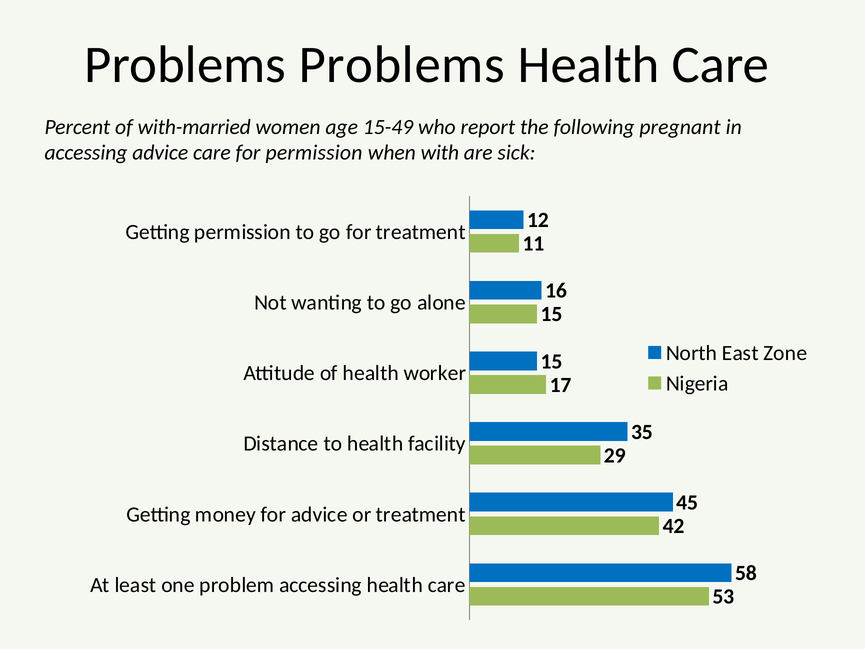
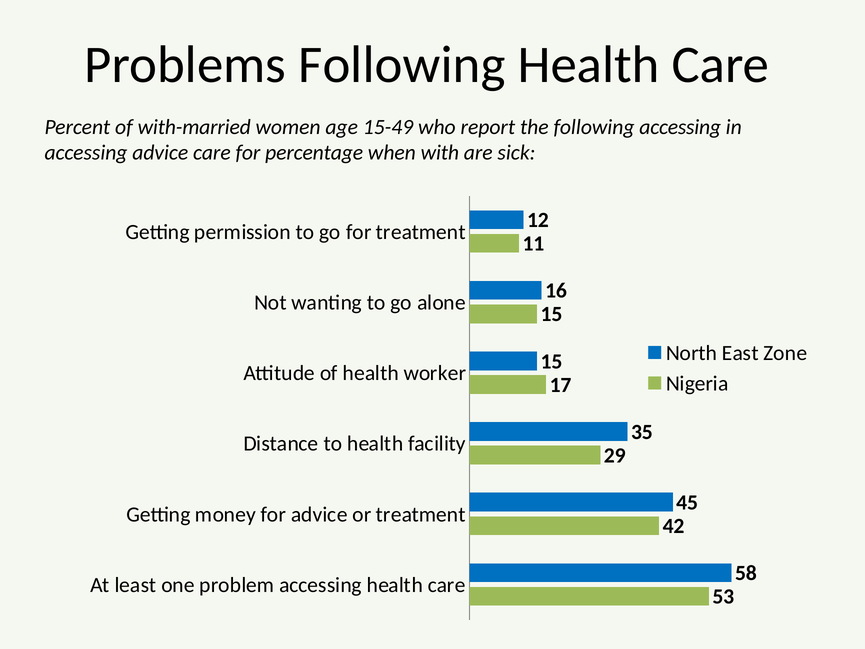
Problems Problems: Problems -> Following
following pregnant: pregnant -> accessing
for permission: permission -> percentage
